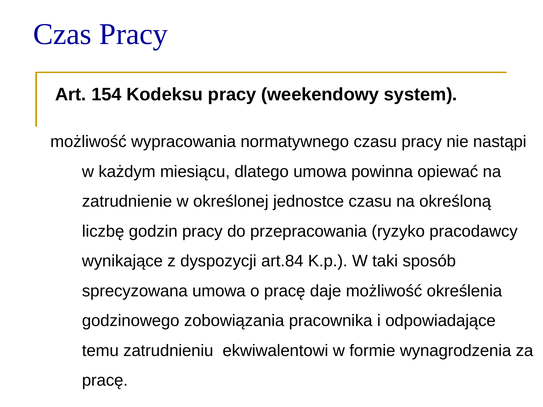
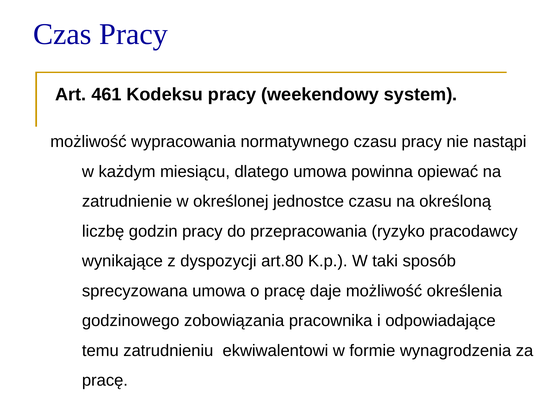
154: 154 -> 461
art.84: art.84 -> art.80
